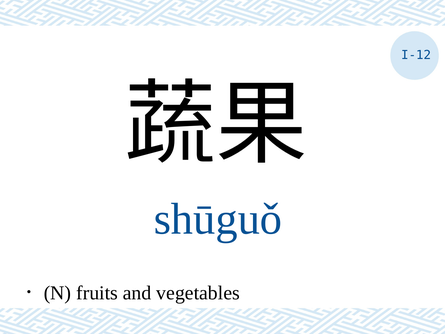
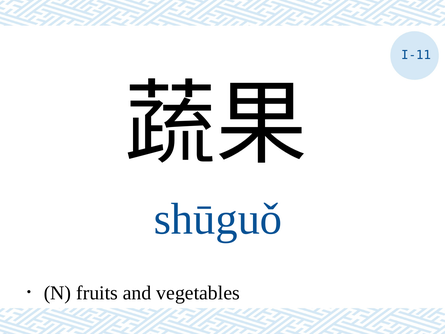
I-12: I-12 -> I-11
